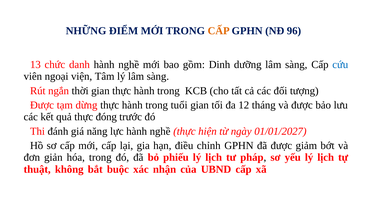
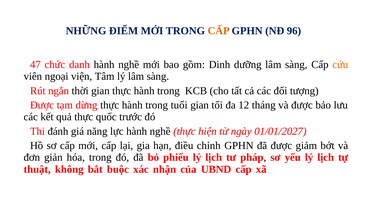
13: 13 -> 47
cứu colour: blue -> orange
đóng: đóng -> quốc
